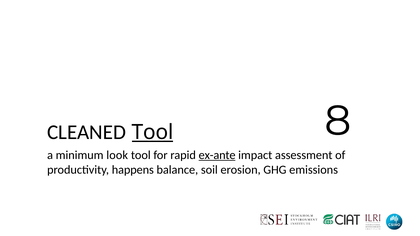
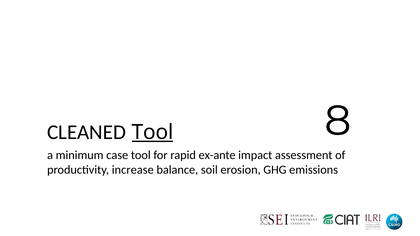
look: look -> case
ex-ante underline: present -> none
happens: happens -> increase
